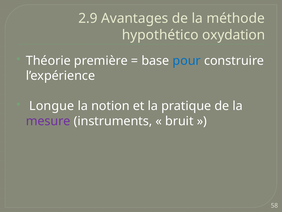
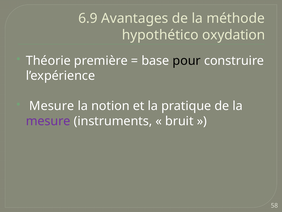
2.9: 2.9 -> 6.9
pour colour: blue -> black
Longue at (52, 106): Longue -> Mesure
